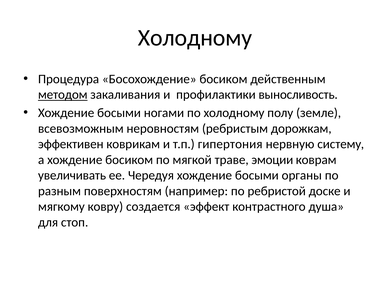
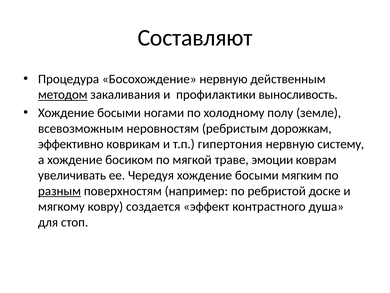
Холодному at (195, 38): Холодному -> Составляют
Босохождение босиком: босиком -> нервную
эффективен: эффективен -> эффективно
органы: органы -> мягким
разным underline: none -> present
